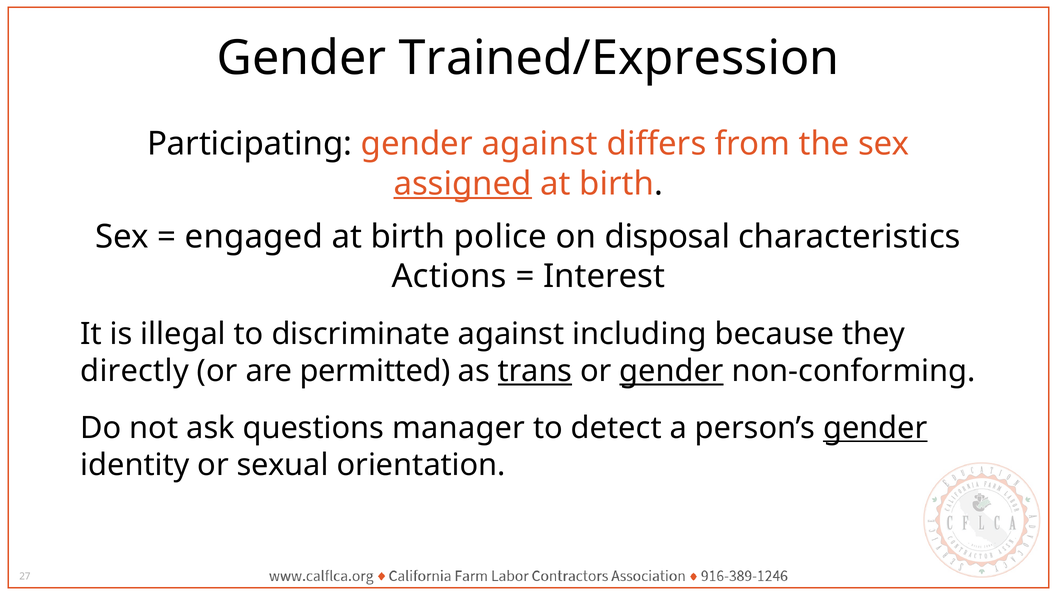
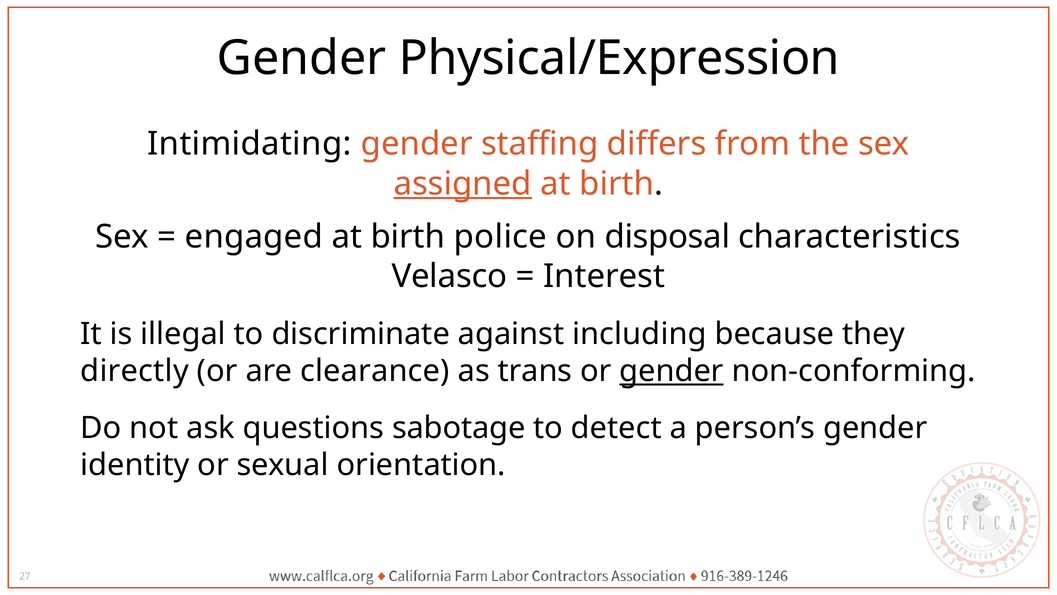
Trained/Expression: Trained/Expression -> Physical/Expression
Participating: Participating -> Intimidating
gender against: against -> staffing
Actions: Actions -> Velasco
permitted: permitted -> clearance
trans underline: present -> none
manager: manager -> sabotage
gender at (875, 428) underline: present -> none
